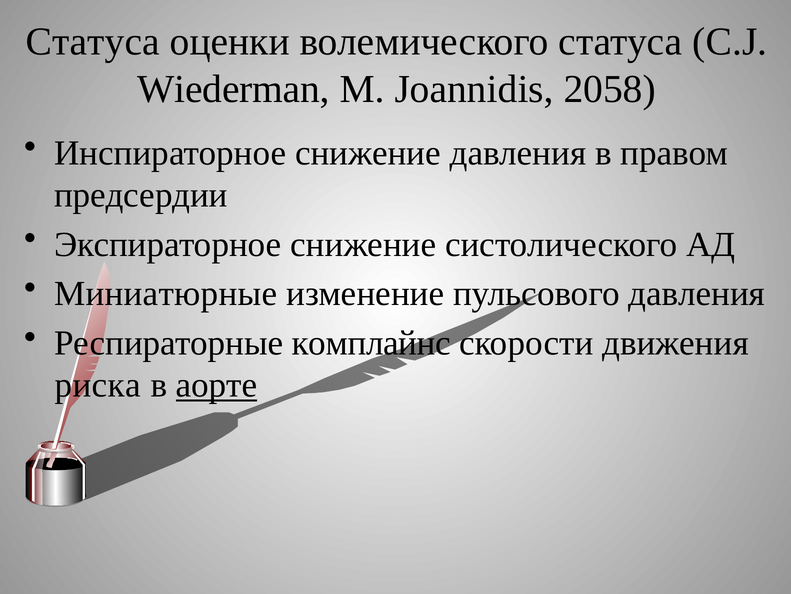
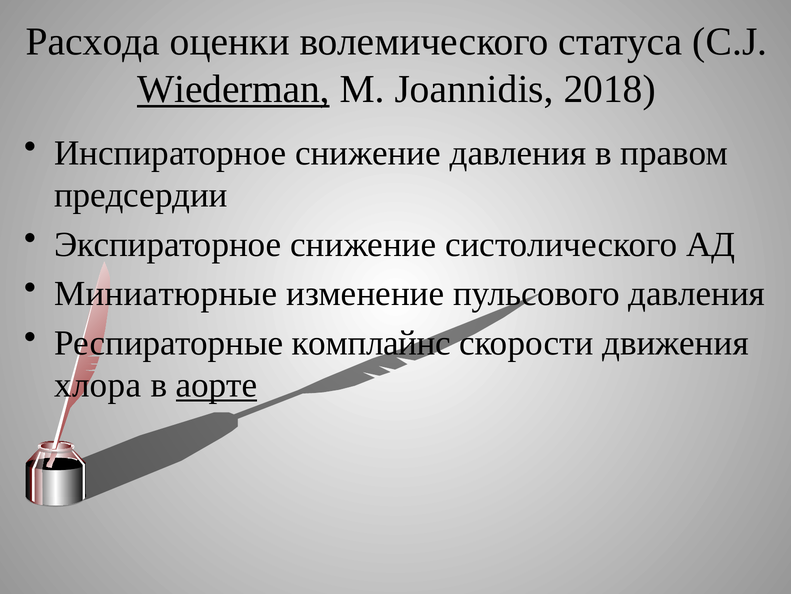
Статуса at (93, 42): Статуса -> Расхода
Wiederman underline: none -> present
2058: 2058 -> 2018
риска: риска -> хлора
